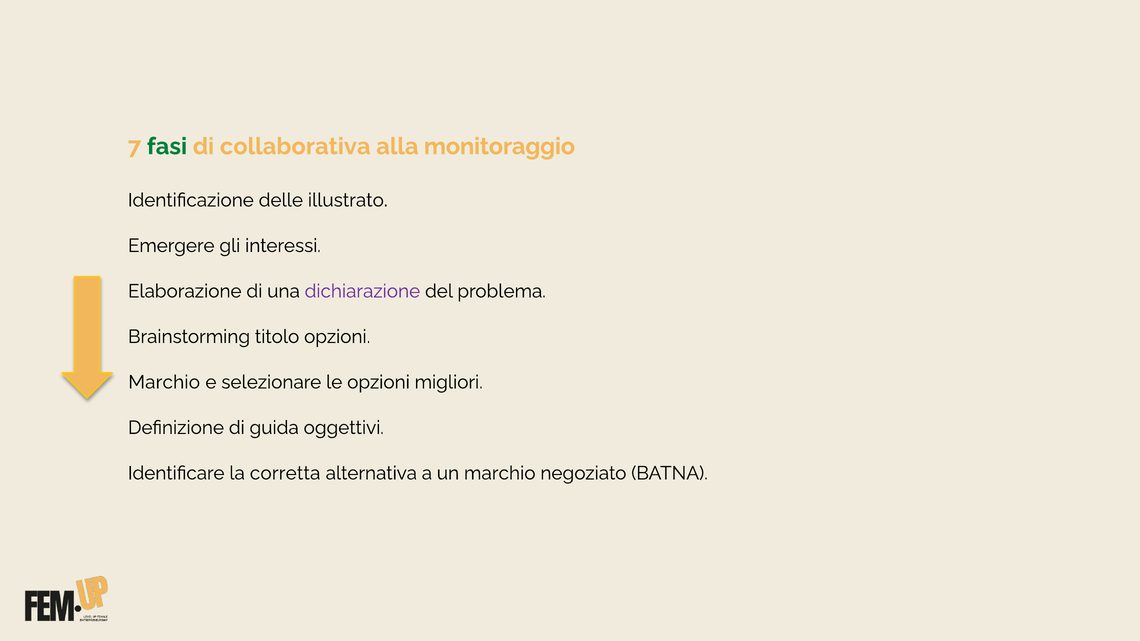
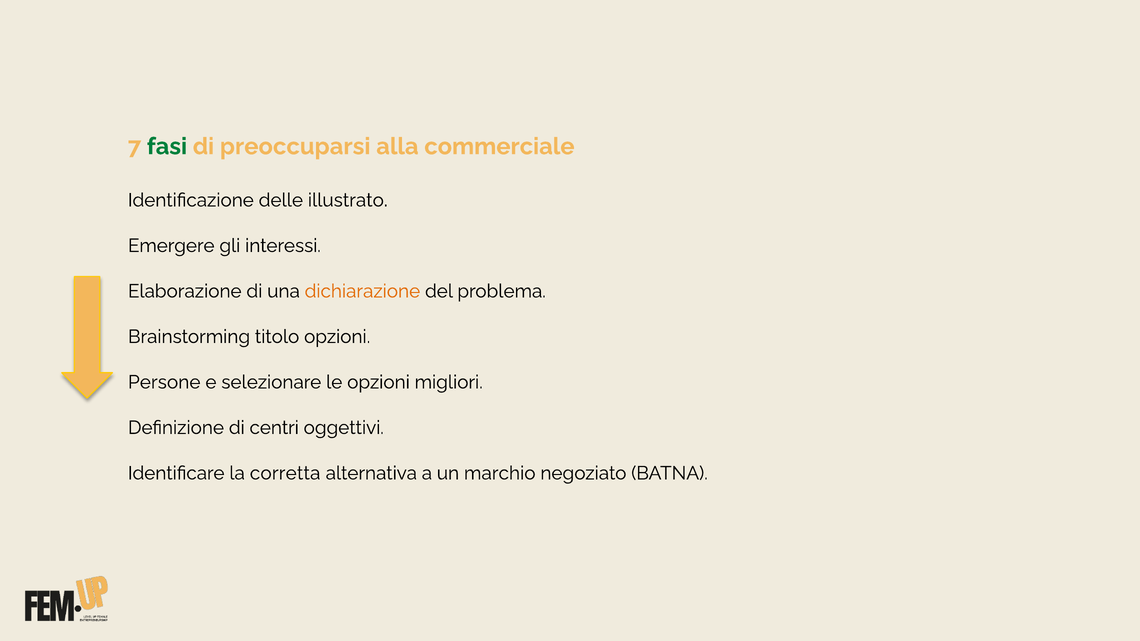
collaborativa: collaborativa -> preoccuparsi
monitoraggio: monitoraggio -> commerciale
dichiarazione colour: purple -> orange
Marchio at (164, 382): Marchio -> Persone
guida: guida -> centri
